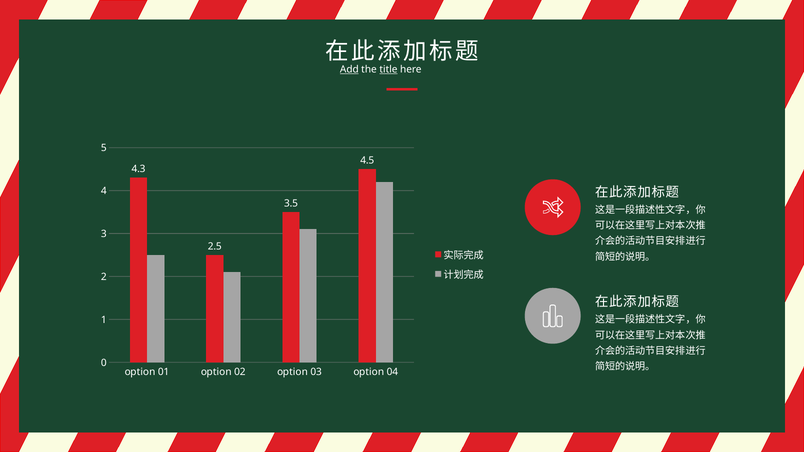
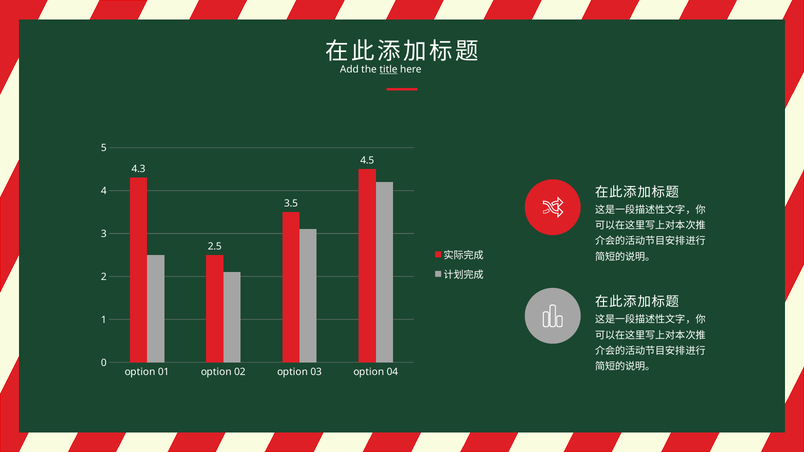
Add underline: present -> none
